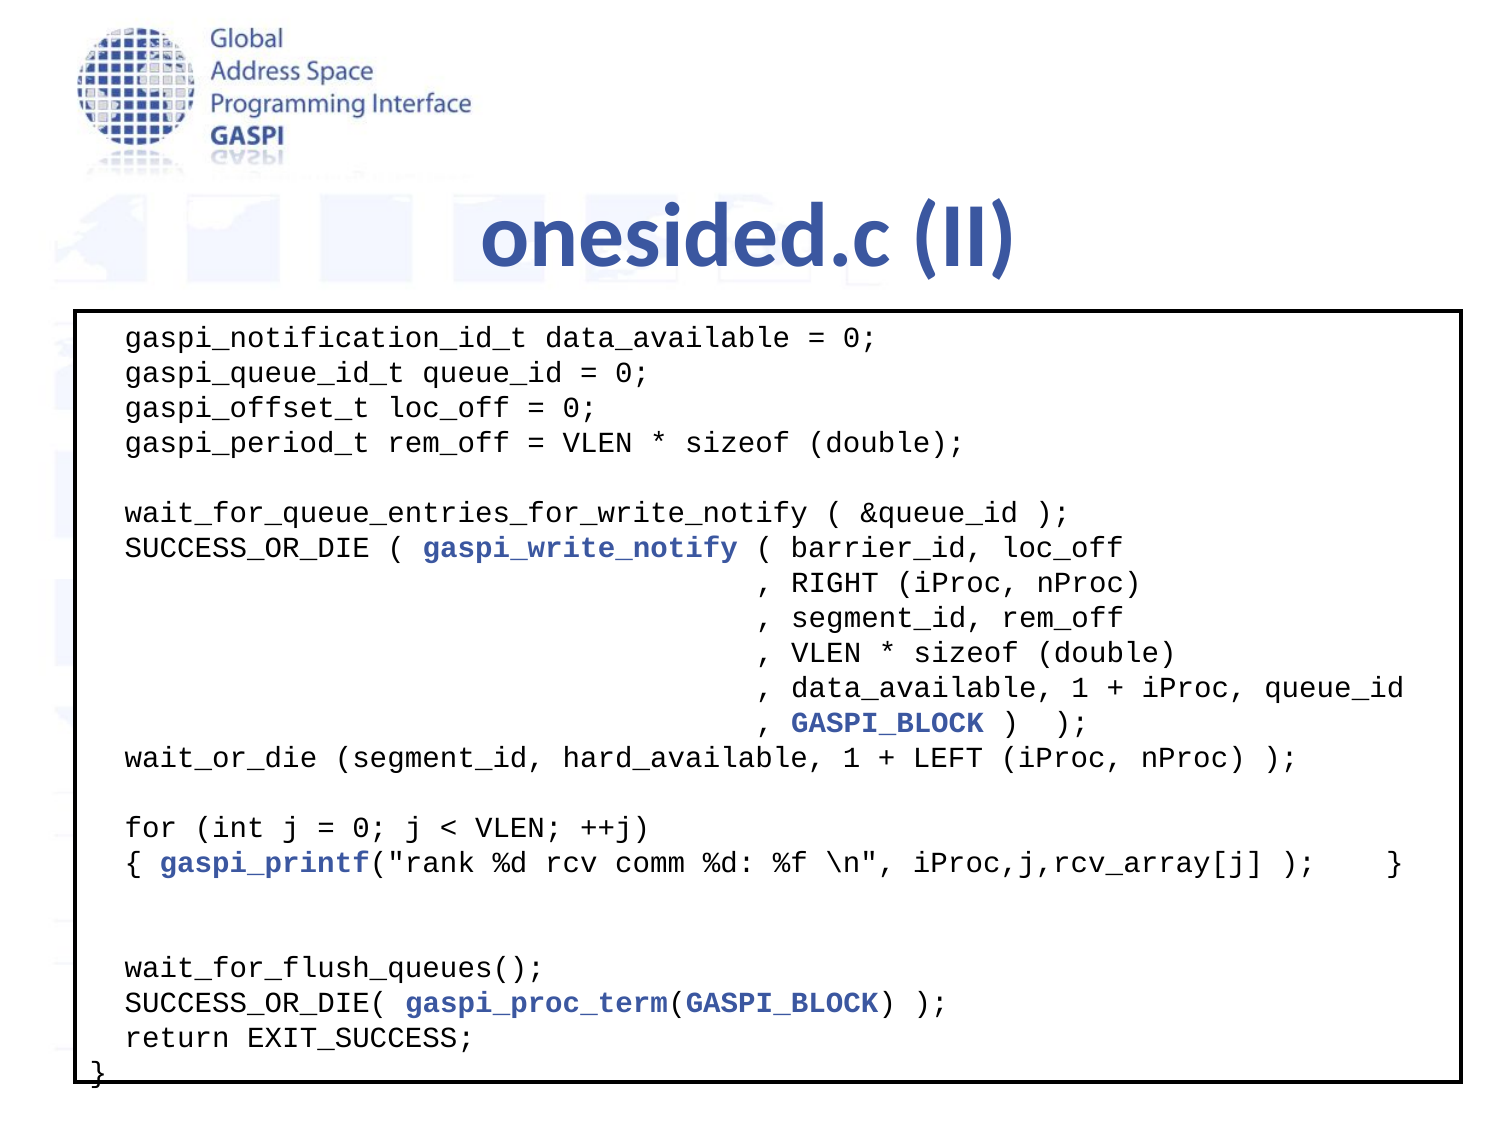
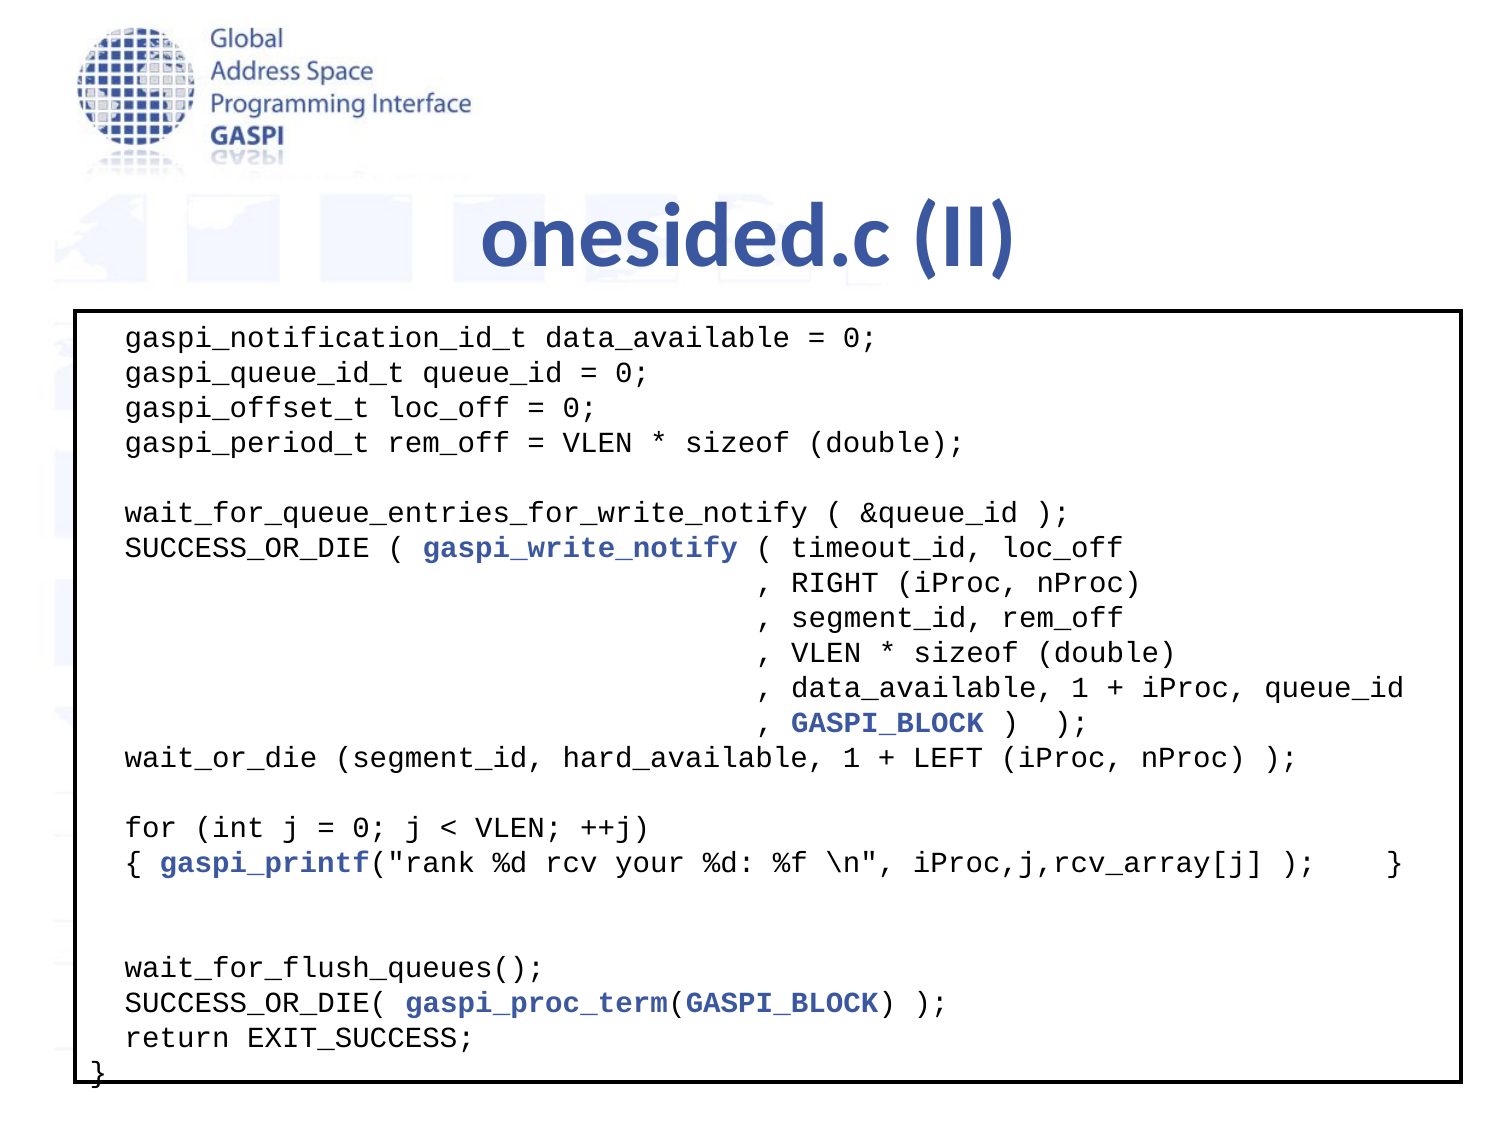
barrier_id: barrier_id -> timeout_id
comm: comm -> your
